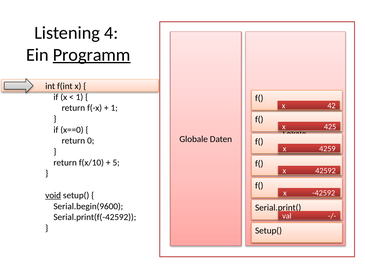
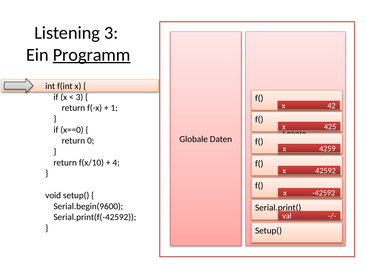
Listening 4: 4 -> 3
1 at (79, 97): 1 -> 3
5: 5 -> 4
void underline: present -> none
